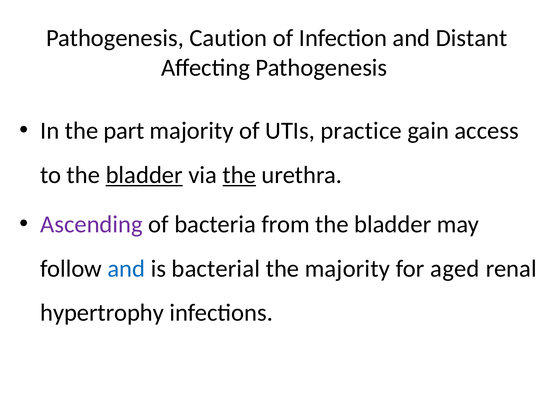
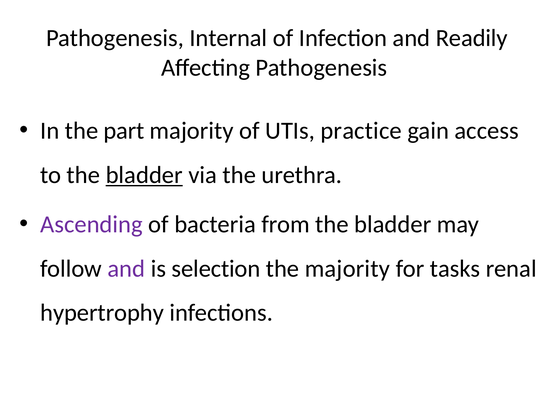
Caution: Caution -> Internal
Distant: Distant -> Readily
the at (239, 175) underline: present -> none
and at (126, 269) colour: blue -> purple
bacterial: bacterial -> selection
aged: aged -> tasks
